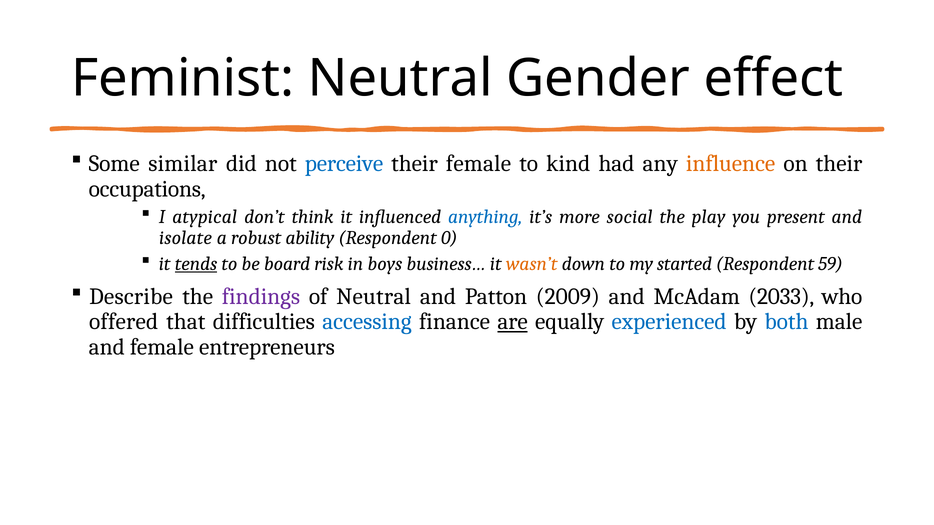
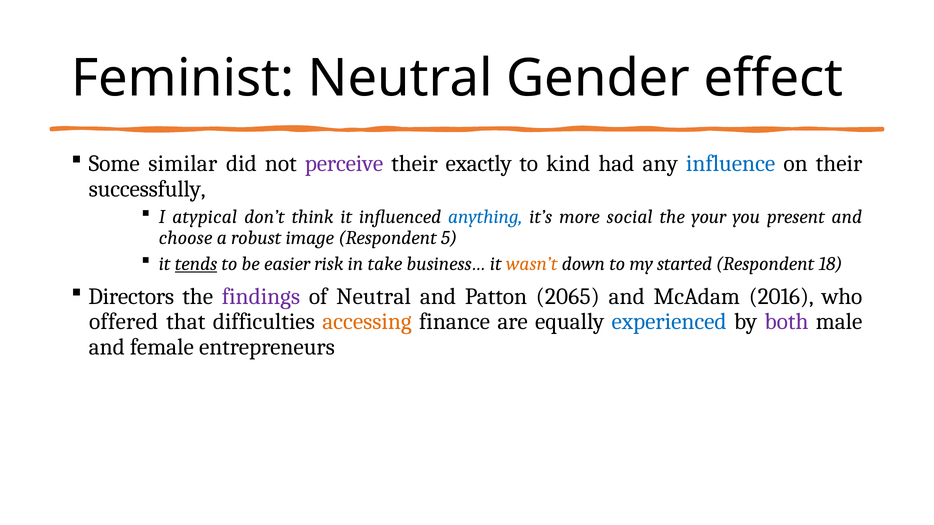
perceive colour: blue -> purple
their female: female -> exactly
influence colour: orange -> blue
occupations: occupations -> successfully
play: play -> your
isolate: isolate -> choose
ability: ability -> image
0: 0 -> 5
board: board -> easier
boys: boys -> take
59: 59 -> 18
Describe: Describe -> Directors
2009: 2009 -> 2065
2033: 2033 -> 2016
accessing colour: blue -> orange
are underline: present -> none
both colour: blue -> purple
